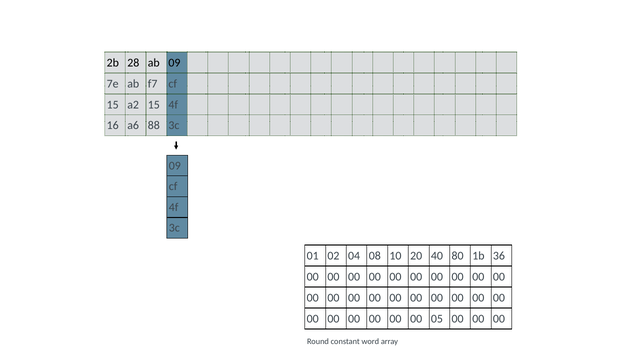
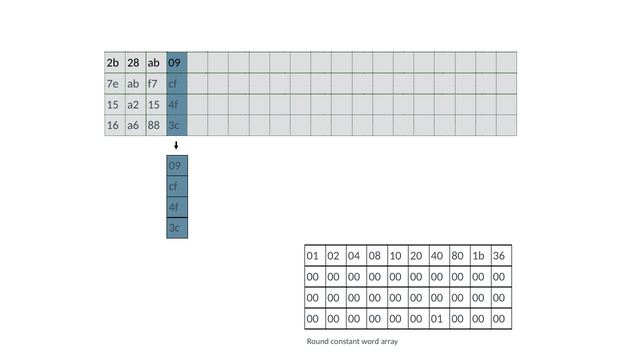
00 05: 05 -> 01
